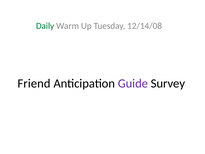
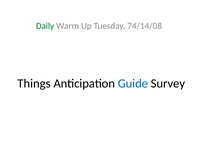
12/14/08: 12/14/08 -> 74/14/08
Friend: Friend -> Things
Guide colour: purple -> blue
